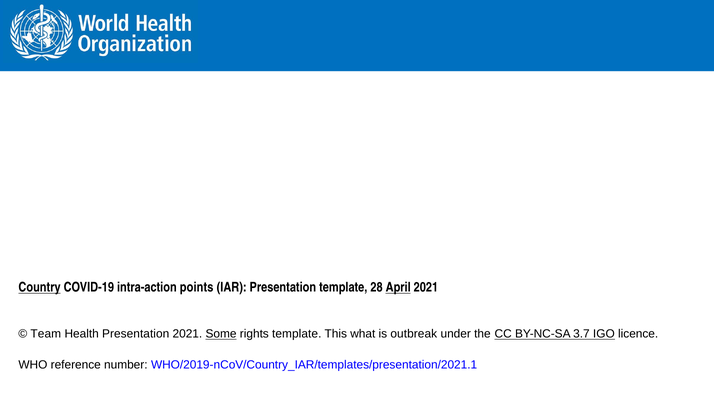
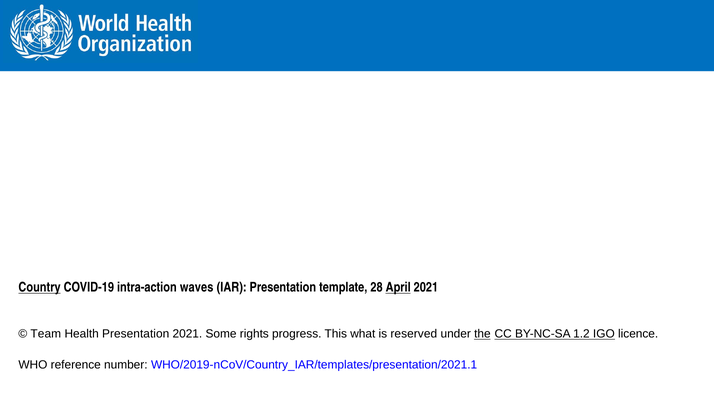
points: points -> waves
Some underline: present -> none
rights template: template -> progress
outbreak: outbreak -> reserved
the underline: none -> present
3.7: 3.7 -> 1.2
